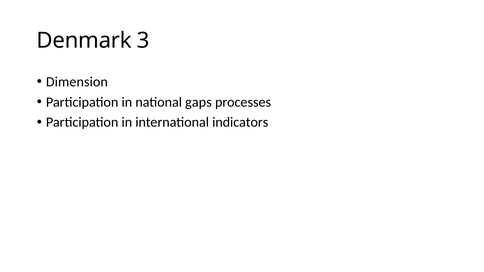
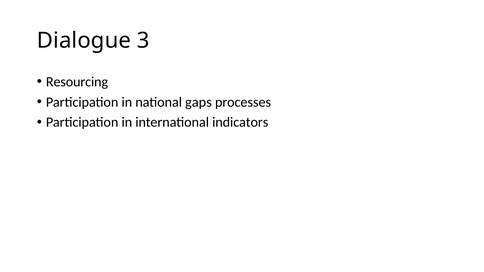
Denmark: Denmark -> Dialogue
Dimension: Dimension -> Resourcing
